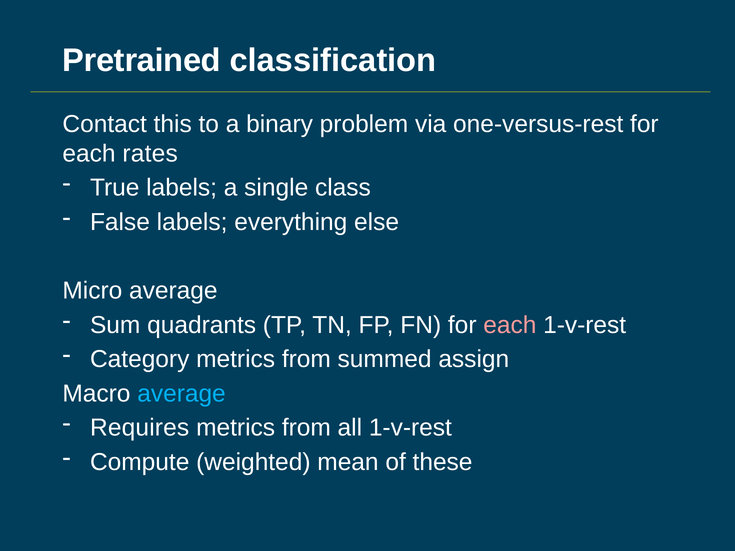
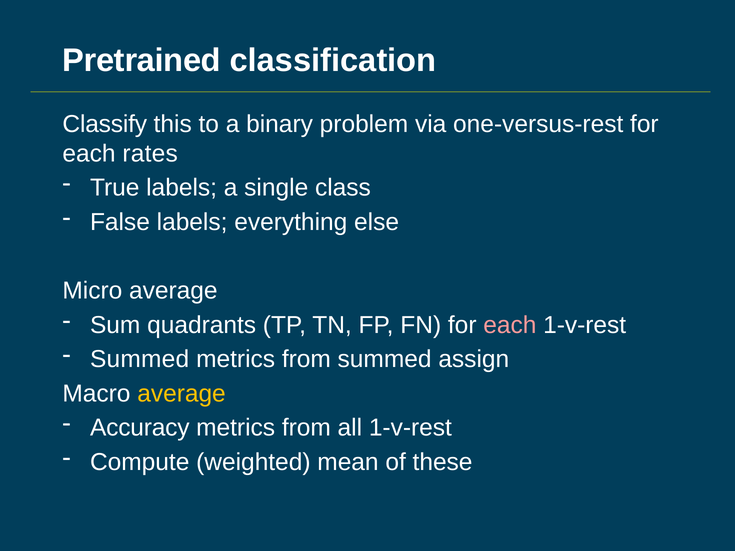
Contact: Contact -> Classify
Category at (140, 359): Category -> Summed
average at (182, 394) colour: light blue -> yellow
Requires: Requires -> Accuracy
